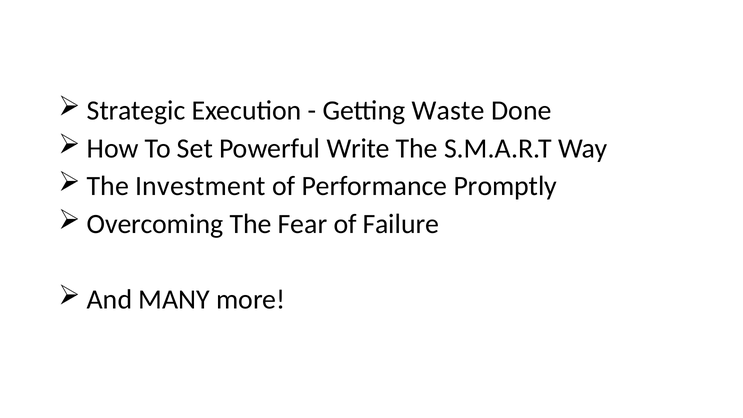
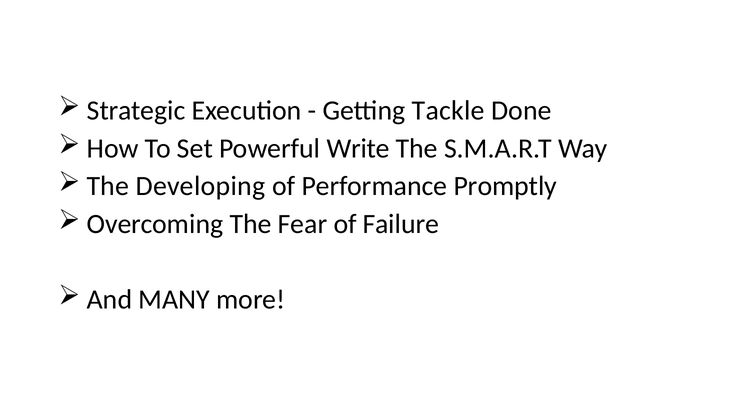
Waste: Waste -> Tackle
Investment: Investment -> Developing
